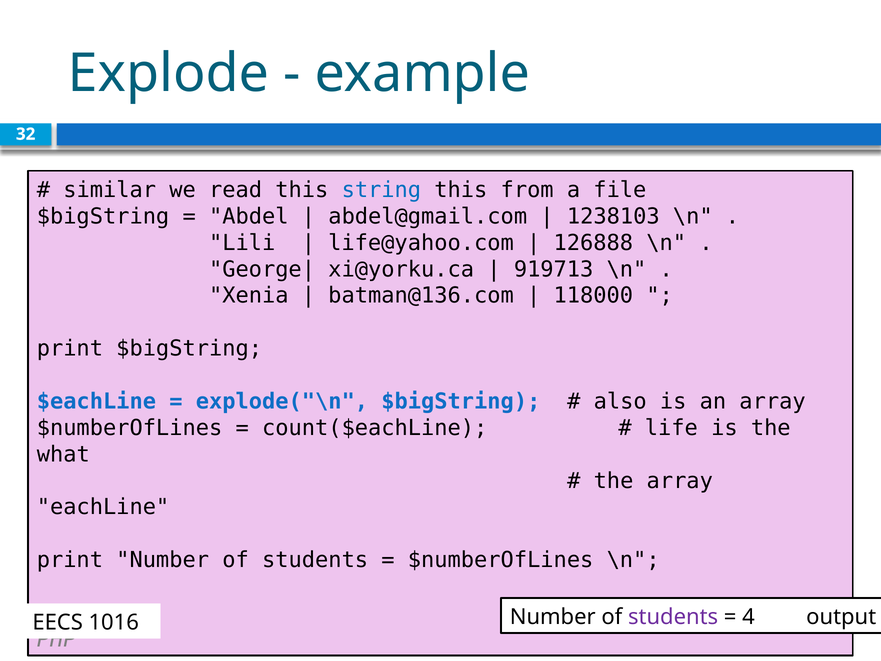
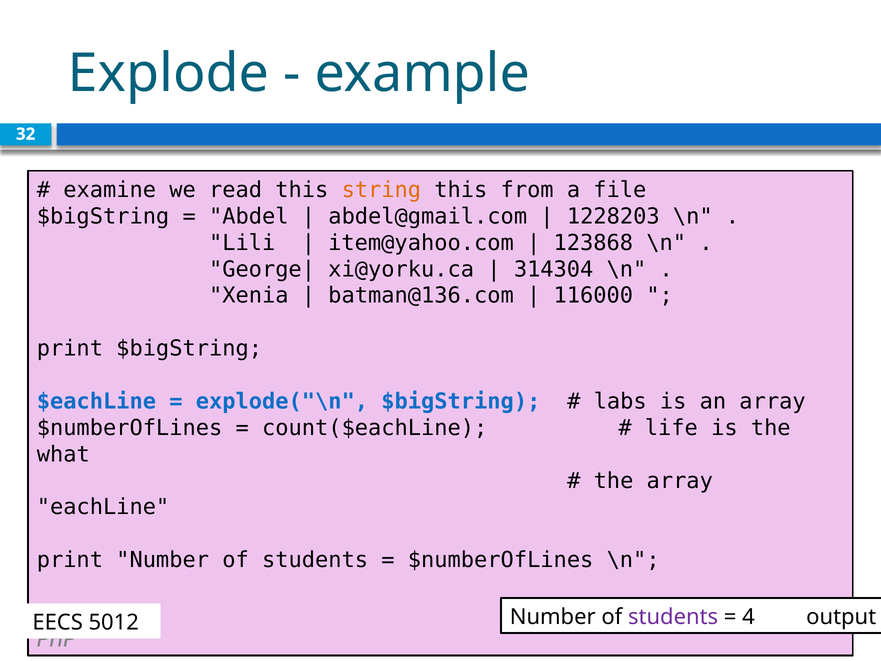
similar: similar -> examine
string colour: blue -> orange
1238103: 1238103 -> 1228203
life@yahoo.com: life@yahoo.com -> item@yahoo.com
126888: 126888 -> 123868
919713: 919713 -> 314304
118000: 118000 -> 116000
also: also -> labs
1016: 1016 -> 5012
